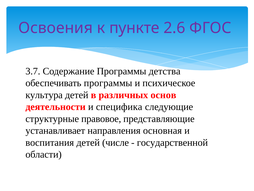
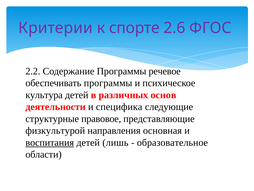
Освоения: Освоения -> Критерии
пункте: пункте -> спорте
3.7: 3.7 -> 2.2
детства: детства -> речевое
устанавливает: устанавливает -> физкультурой
воспитания underline: none -> present
числе: числе -> лишь
государственной: государственной -> образовательное
